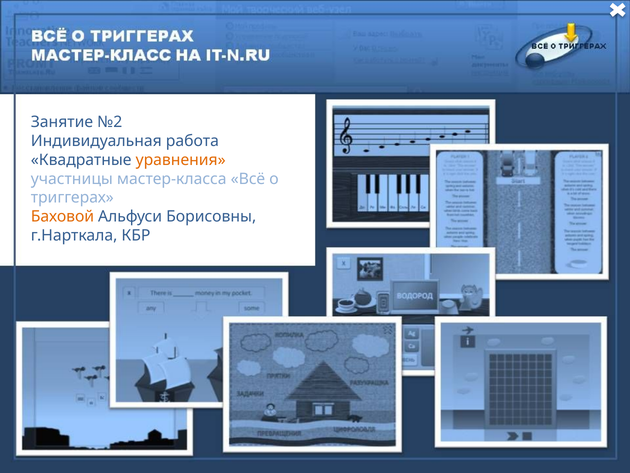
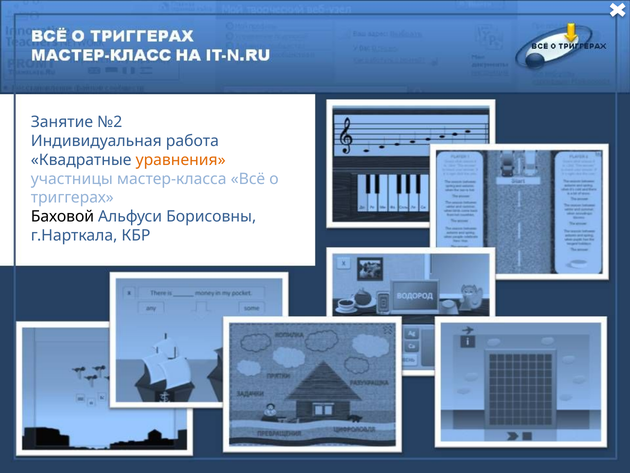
Баховой colour: orange -> black
